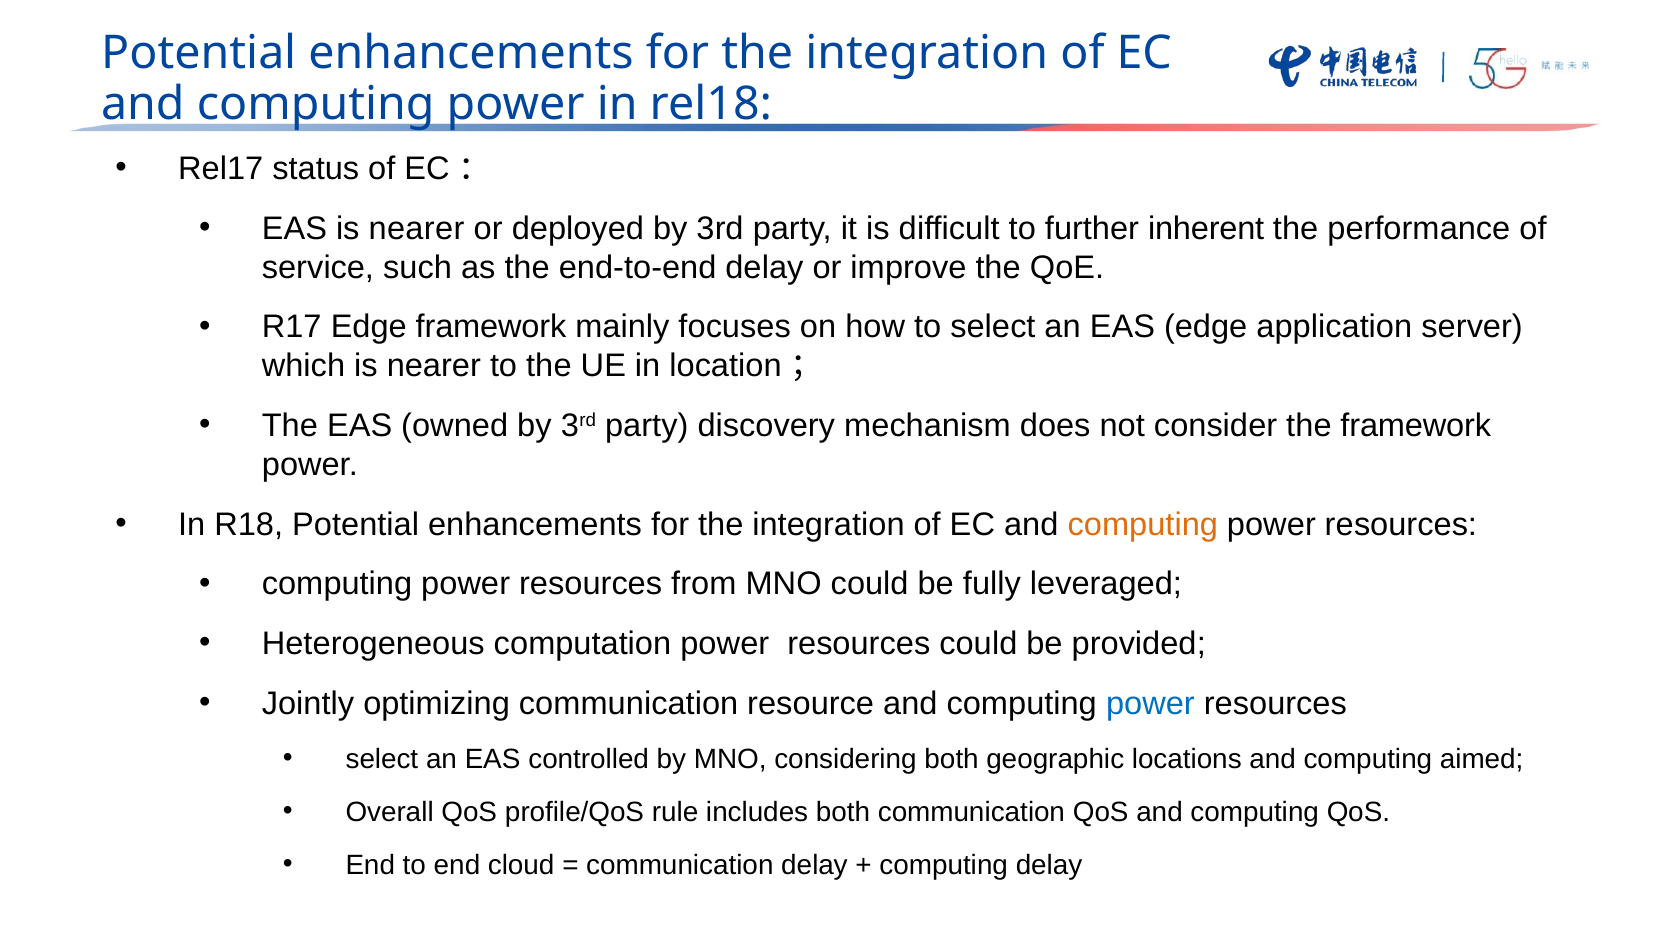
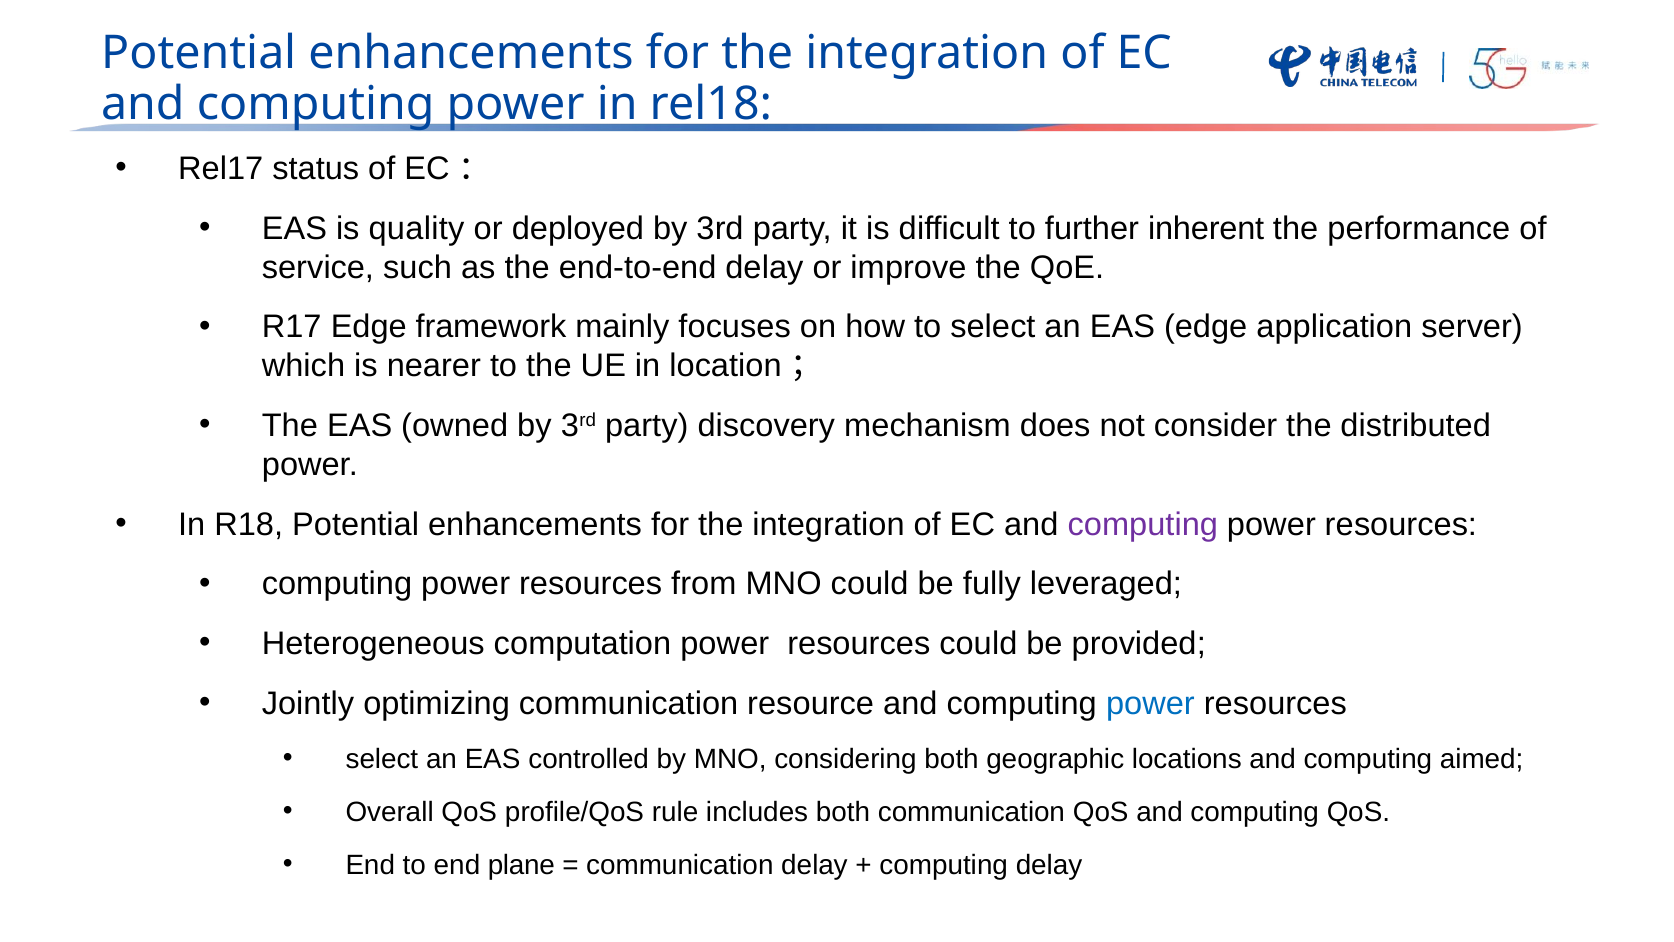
EAS is nearer: nearer -> quality
the framework: framework -> distributed
computing at (1143, 524) colour: orange -> purple
cloud: cloud -> plane
